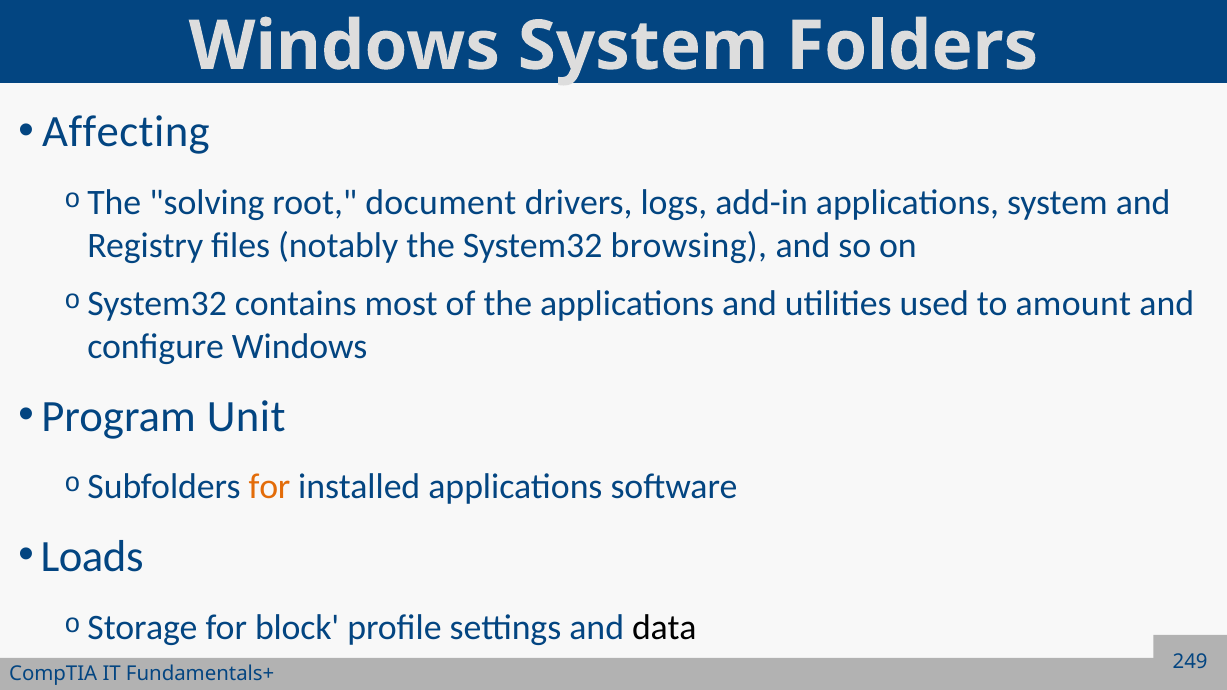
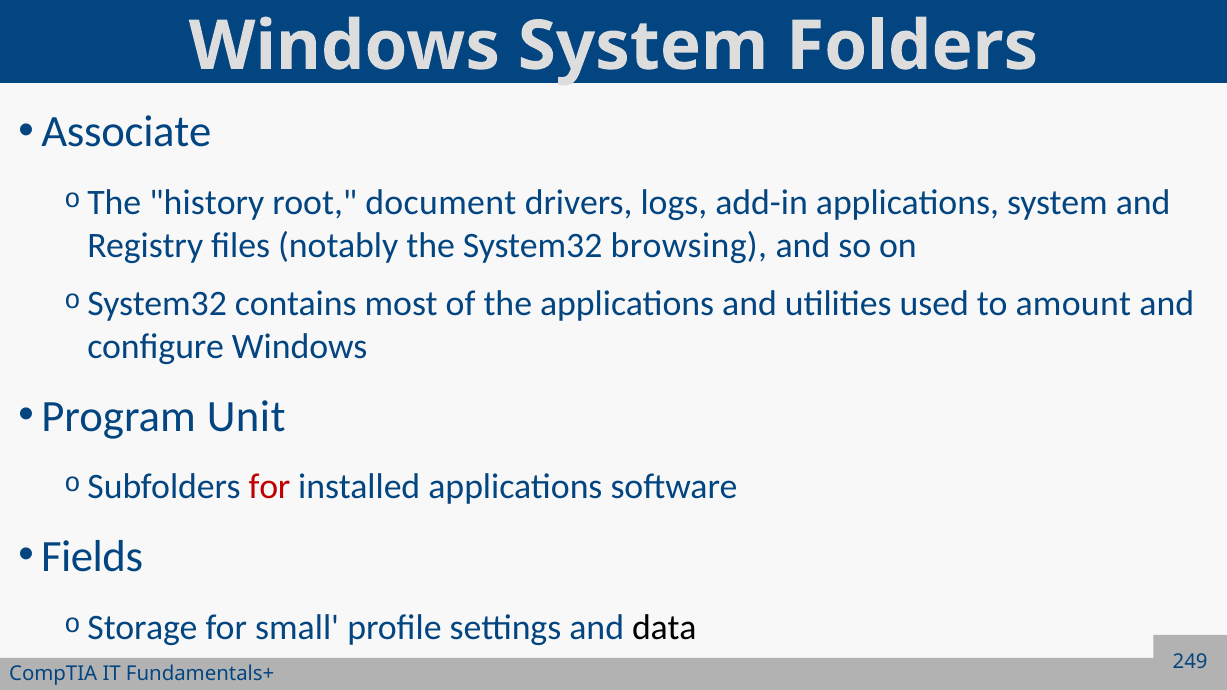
Affecting: Affecting -> Associate
solving: solving -> history
for at (269, 487) colour: orange -> red
Loads: Loads -> Fields
block: block -> small
